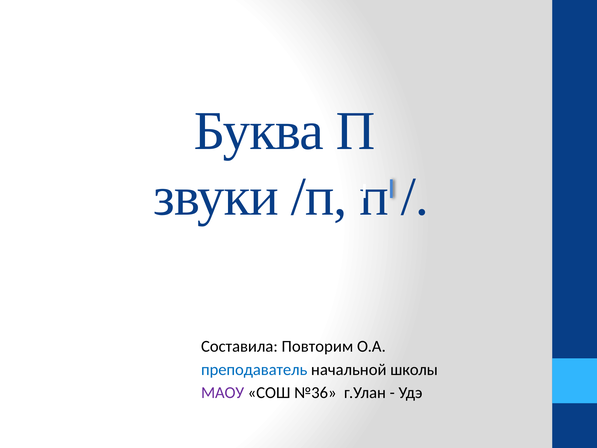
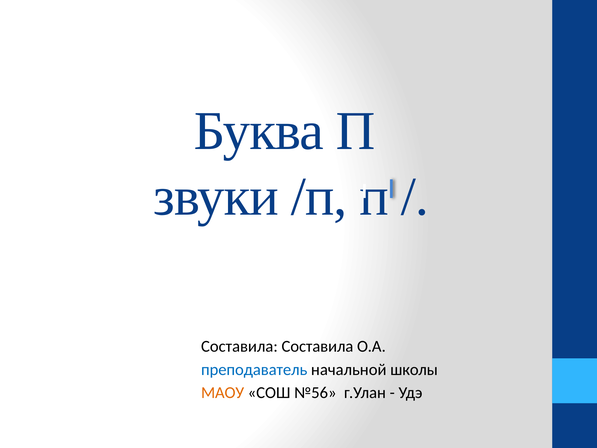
Составила Повторим: Повторим -> Составила
МАОУ colour: purple -> orange
№36: №36 -> №56
